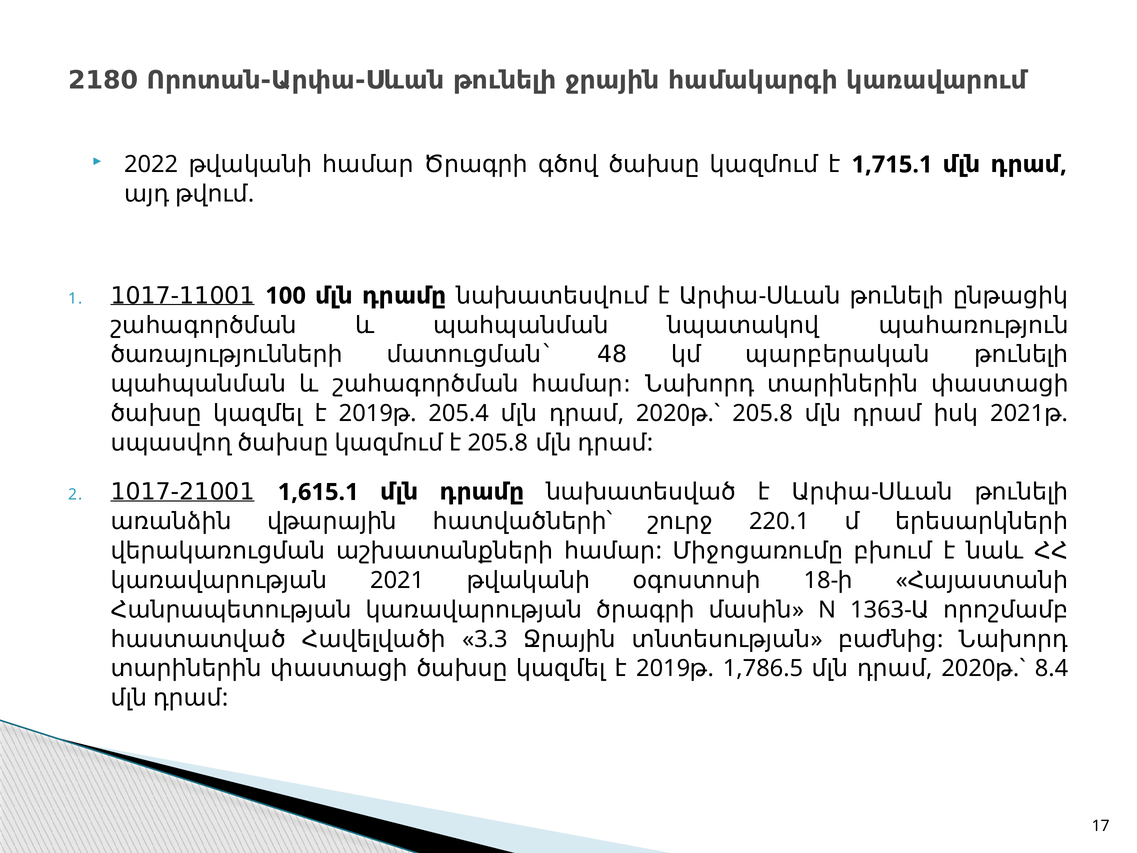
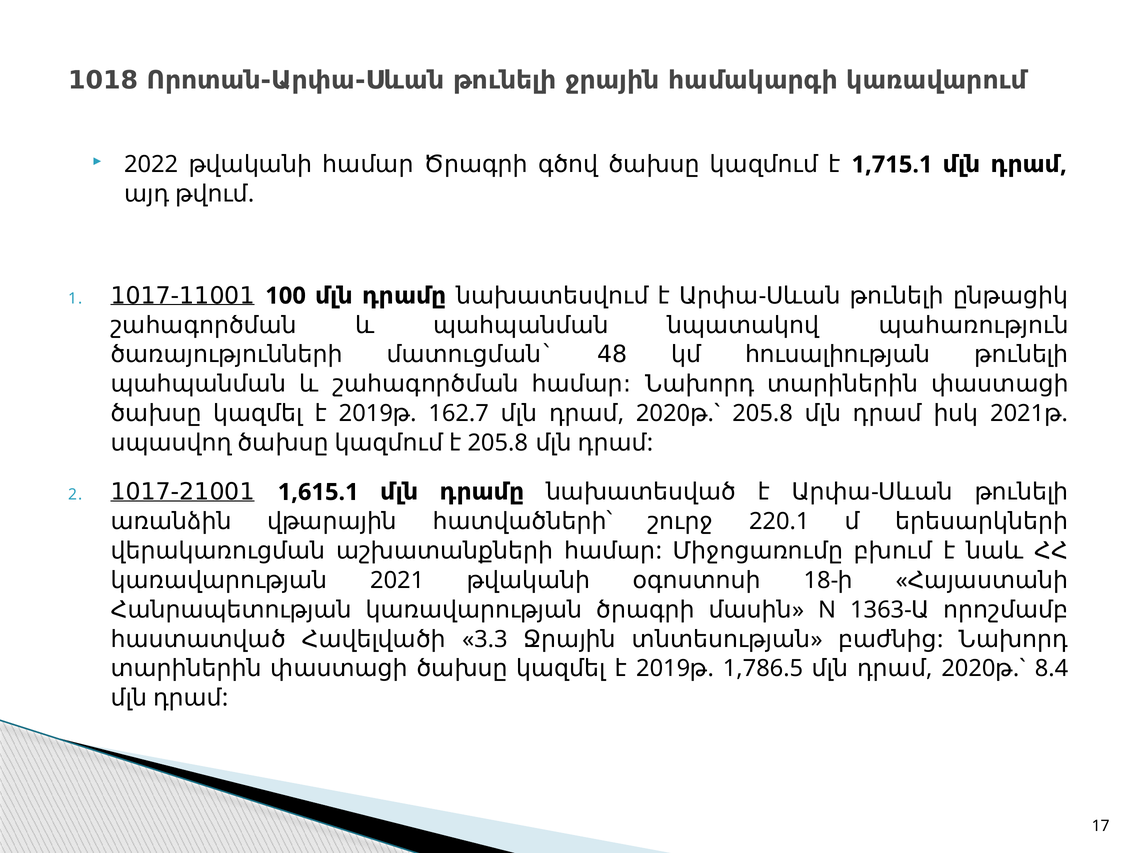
2180: 2180 -> 1018
պարբերական: պարբերական -> հուսալիության
205.4: 205.4 -> 162.7
